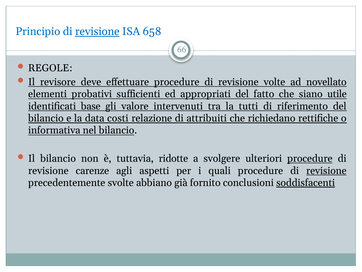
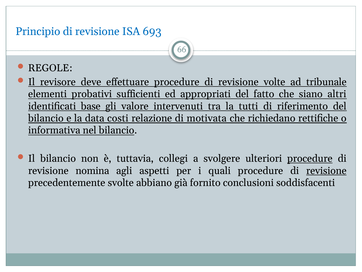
revisione at (97, 31) underline: present -> none
658: 658 -> 693
novellato: novellato -> tribunale
utile: utile -> altri
attribuiti: attribuiti -> motivata
ridotte: ridotte -> collegi
carenze: carenze -> nomina
soddisfacenti underline: present -> none
